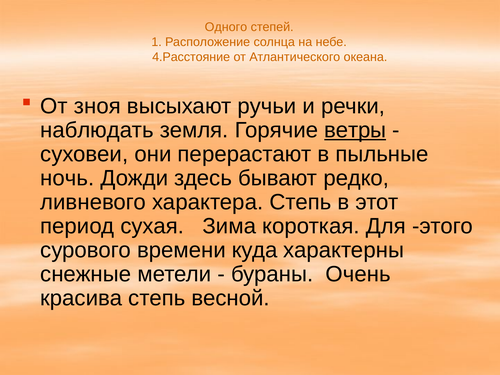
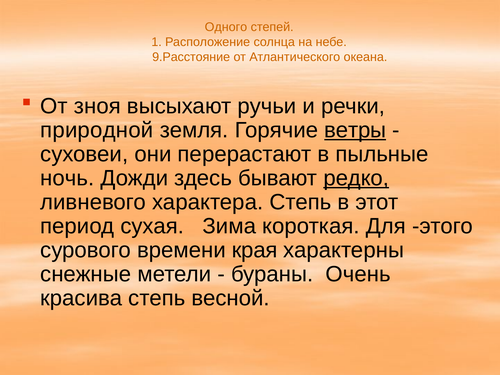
4.Расстояние: 4.Расстояние -> 9.Расстояние
наблюдать: наблюдать -> природной
редко underline: none -> present
куда: куда -> края
